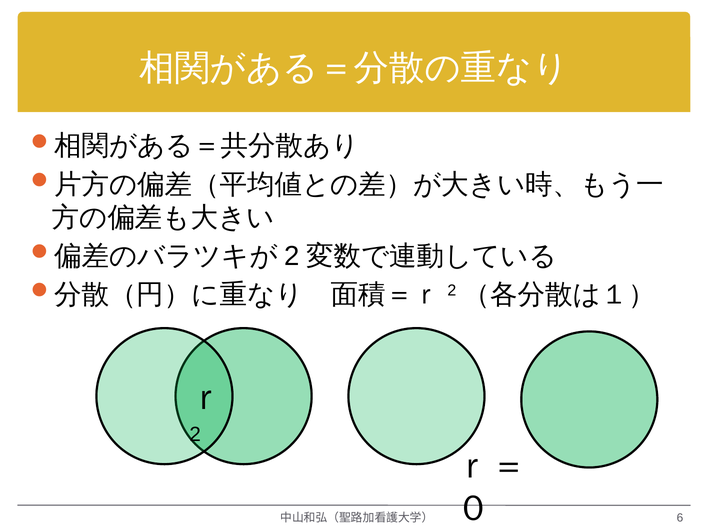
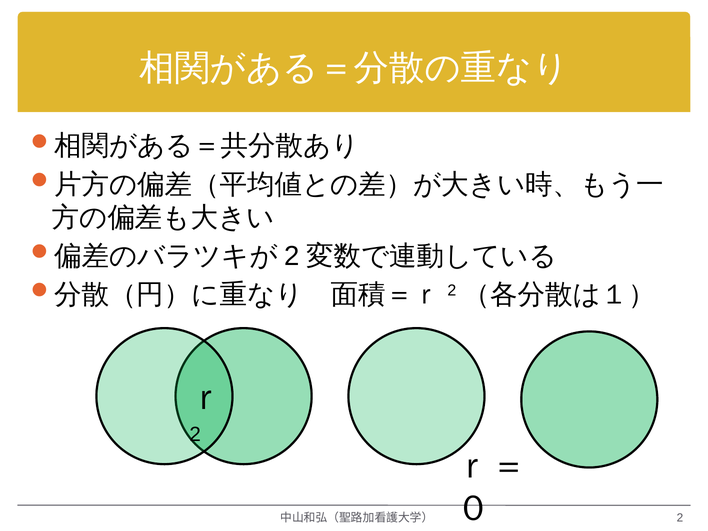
6 at (680, 518): 6 -> 2
